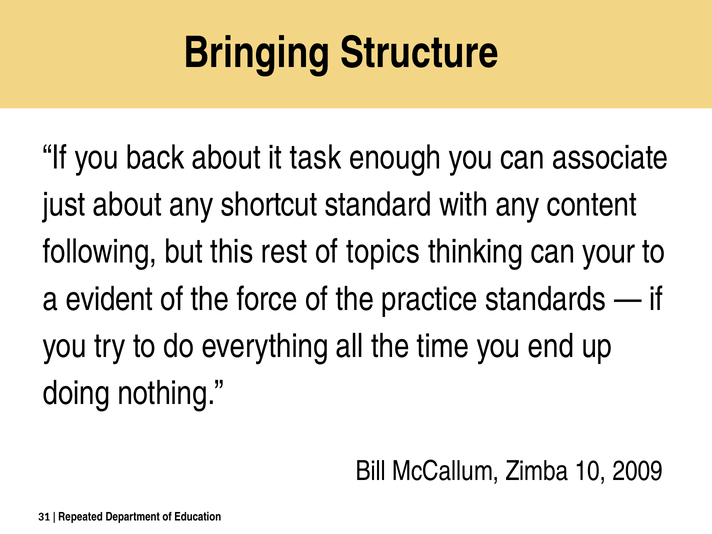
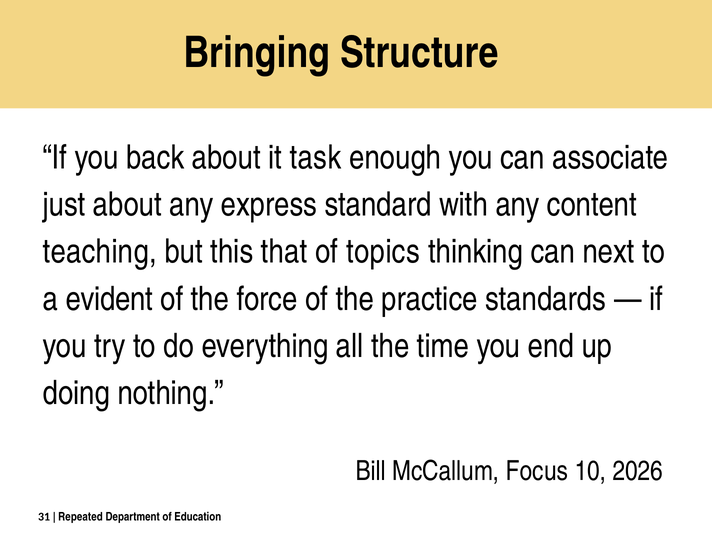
shortcut: shortcut -> express
following: following -> teaching
rest: rest -> that
your: your -> next
Zimba: Zimba -> Focus
2009: 2009 -> 2026
